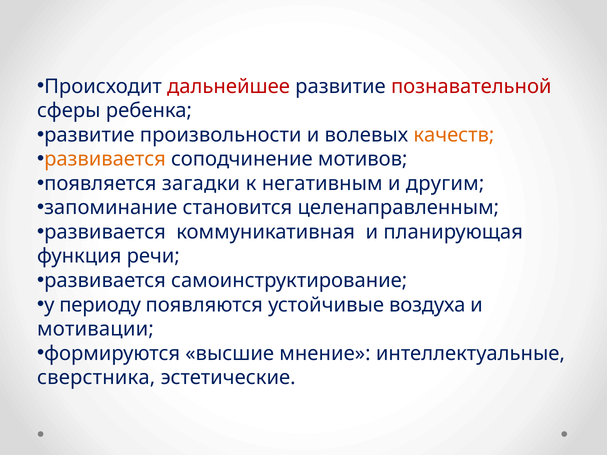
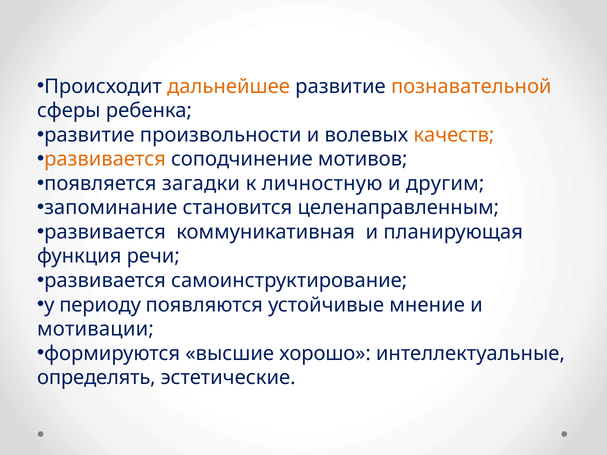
дальнейшее colour: red -> orange
познавательной colour: red -> orange
негативным: негативным -> личностную
воздуха: воздуха -> мнение
мнение: мнение -> хорошо
сверстника: сверстника -> определять
